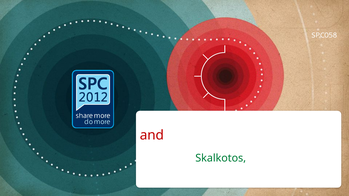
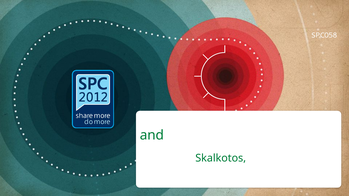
and at (152, 135) colour: red -> green
